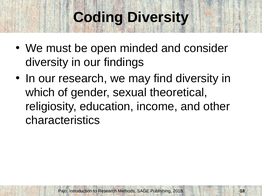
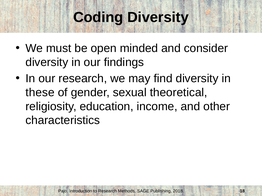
which: which -> these
